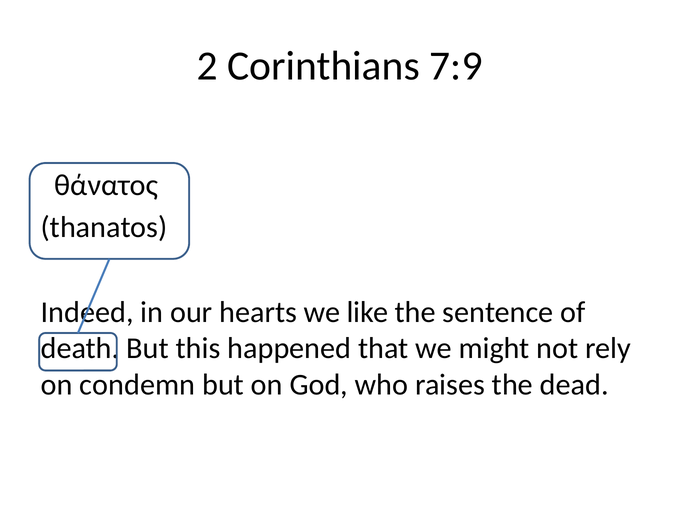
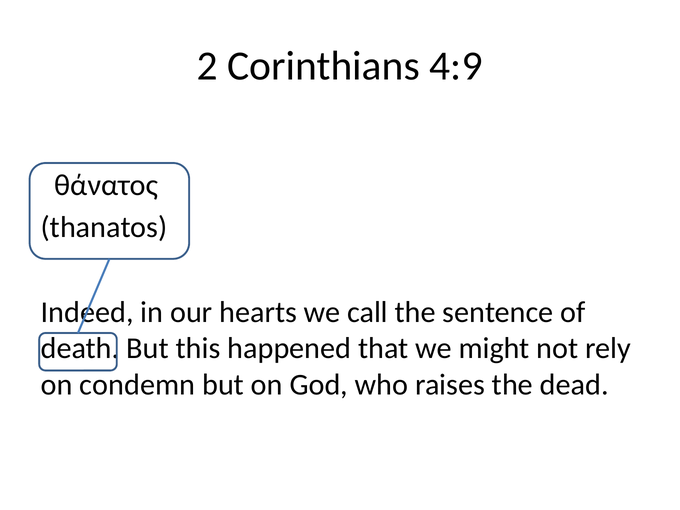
7:9: 7:9 -> 4:9
like: like -> call
